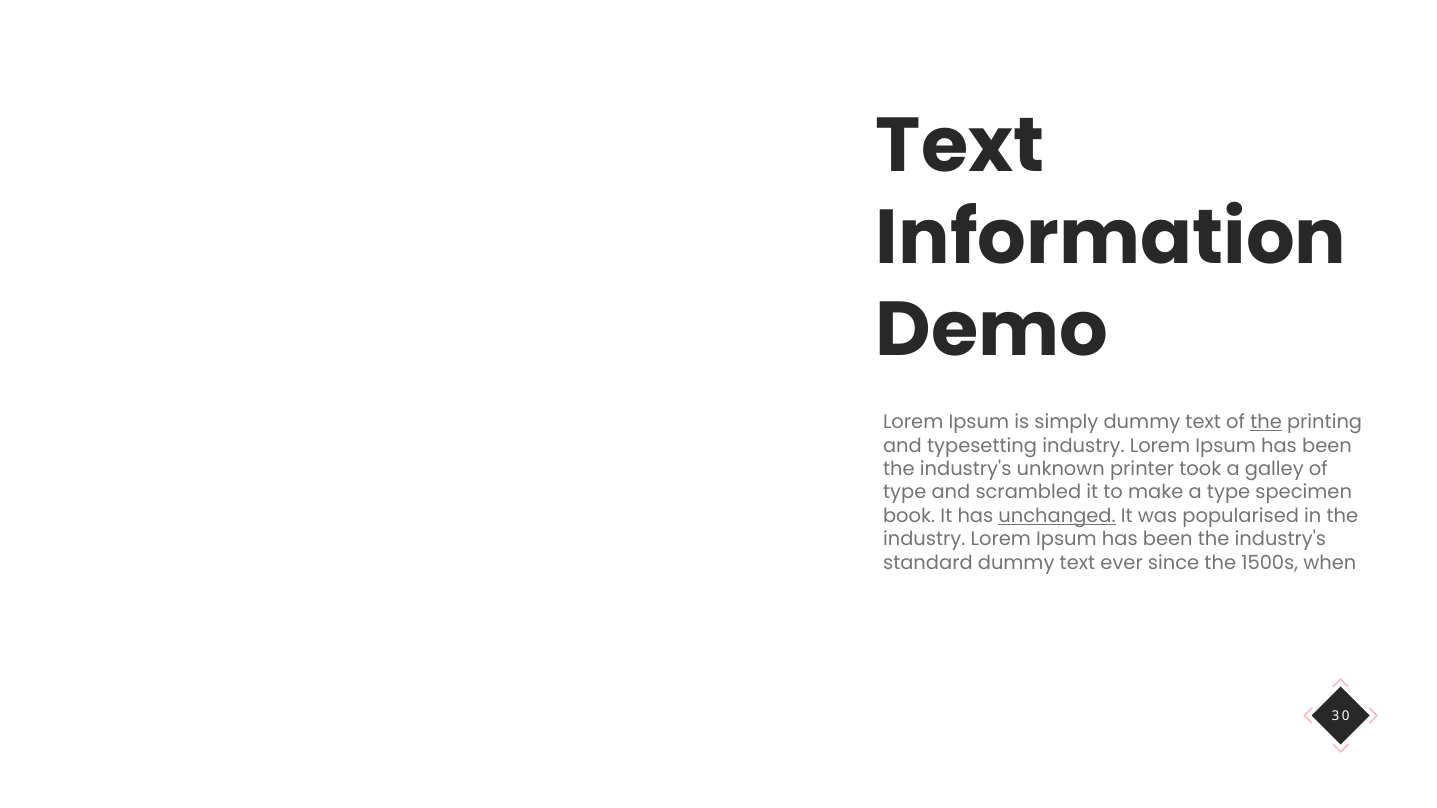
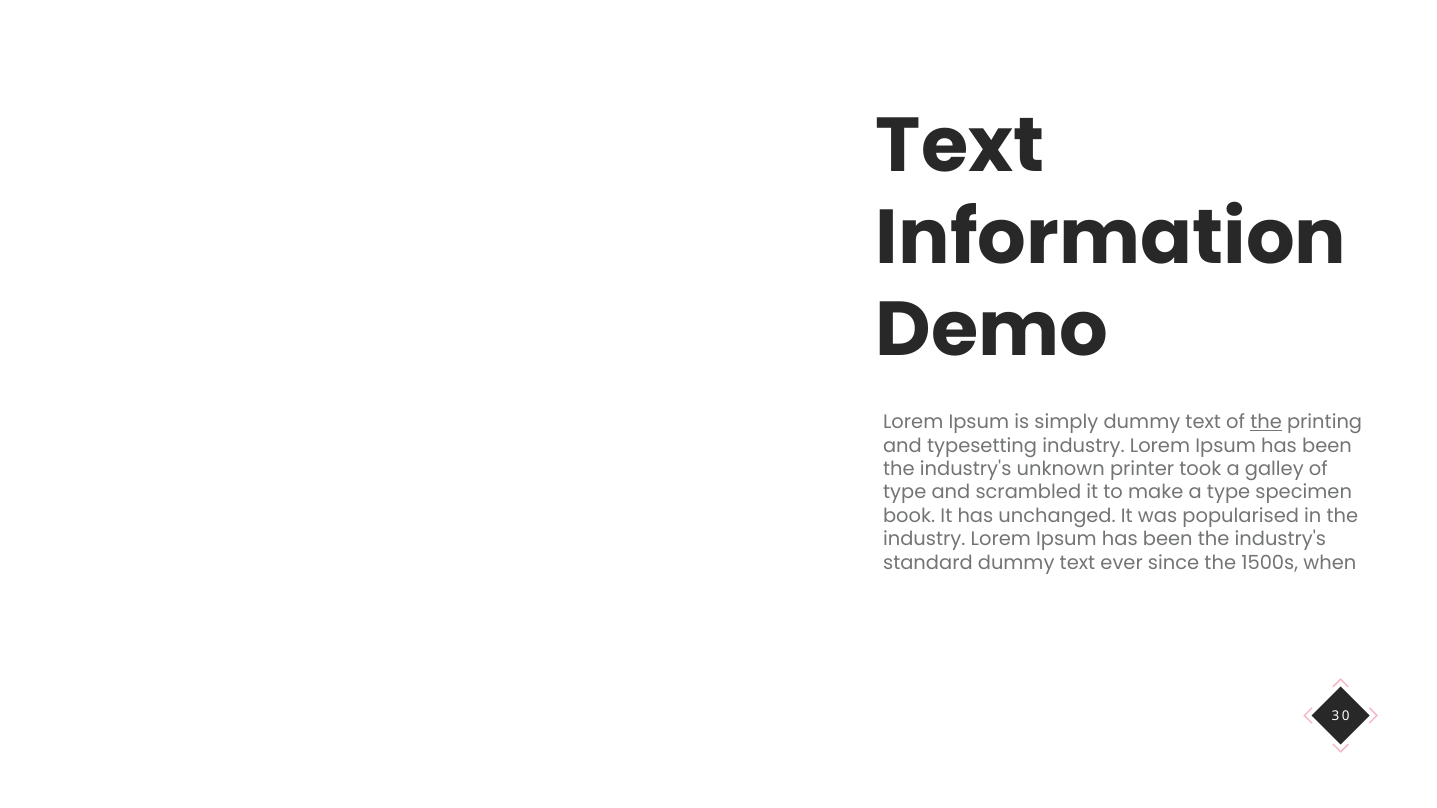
unchanged underline: present -> none
